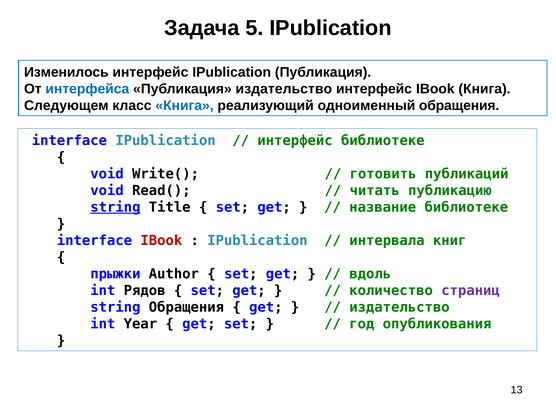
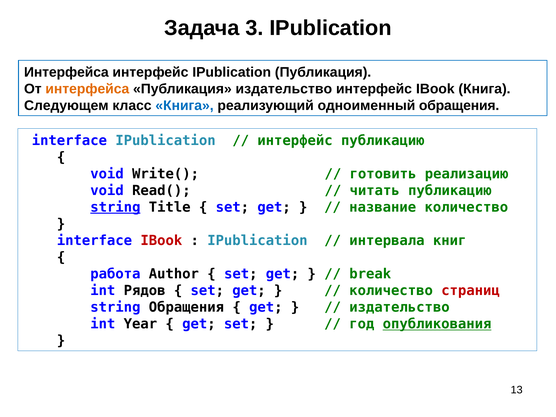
5: 5 -> 3
Изменилось at (66, 72): Изменилось -> Интерфейса
интерфейса at (87, 89) colour: blue -> orange
интерфейс библиотеке: библиотеке -> публикацию
публикаций: публикаций -> реализацию
название библиотеке: библиотеке -> количество
прыжки: прыжки -> работа
вдоль: вдоль -> break
страниц colour: purple -> red
опубликования underline: none -> present
